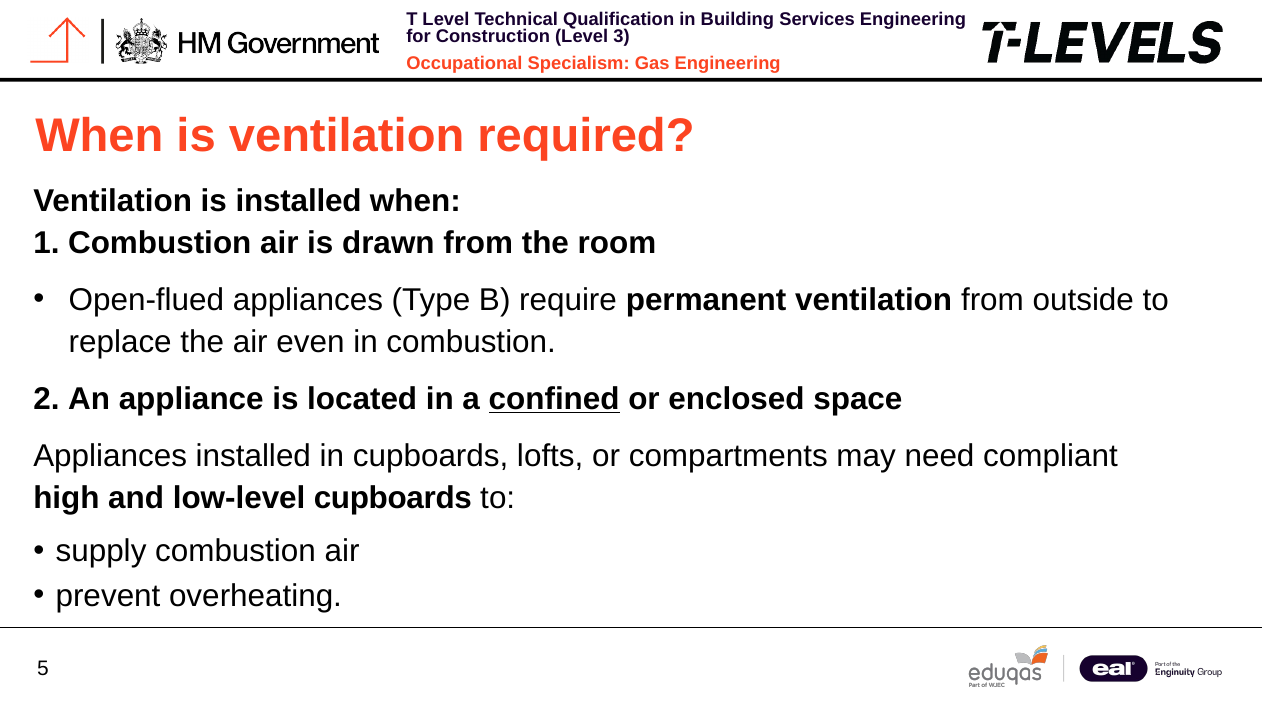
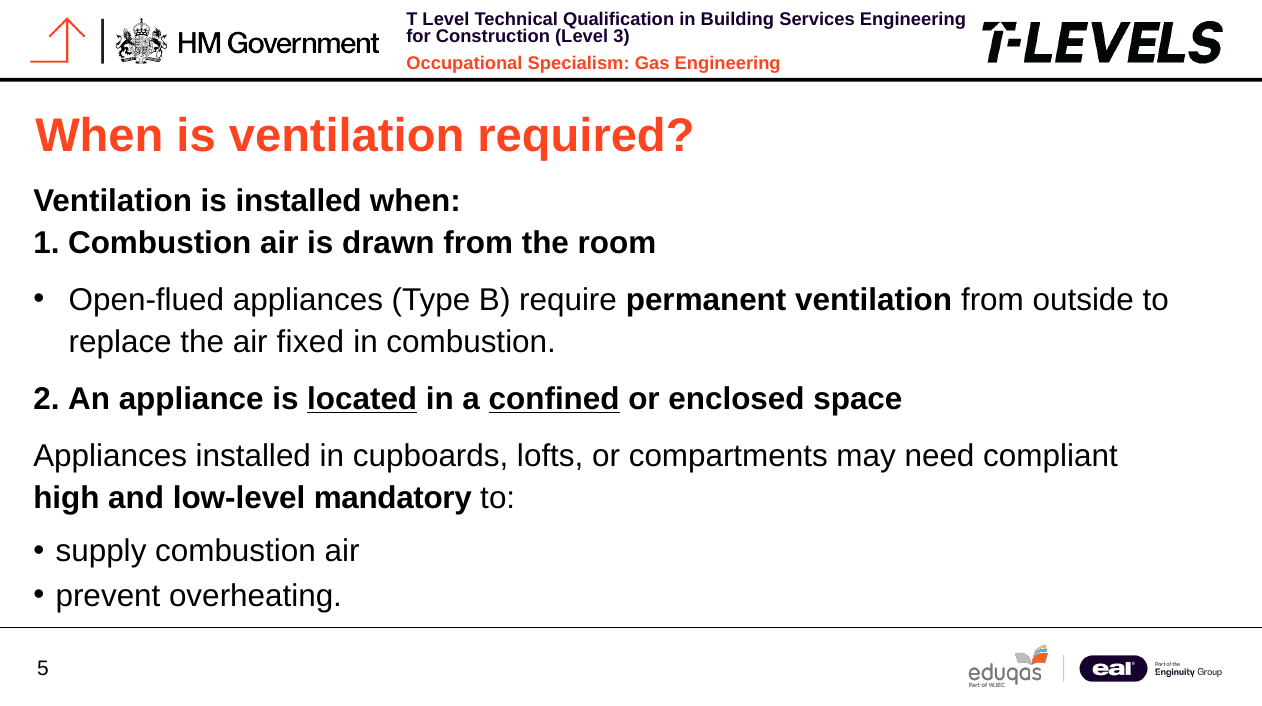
even: even -> fixed
located underline: none -> present
low-level cupboards: cupboards -> mandatory
